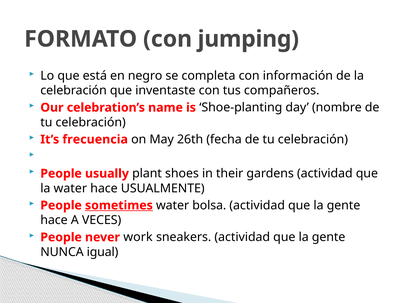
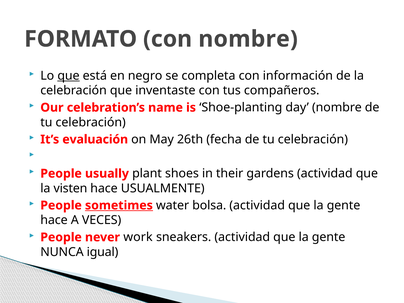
con jumping: jumping -> nombre
que at (68, 76) underline: none -> present
frecuencia: frecuencia -> evaluación
la water: water -> visten
